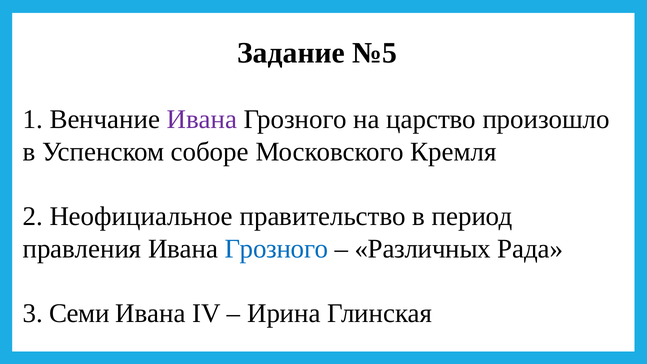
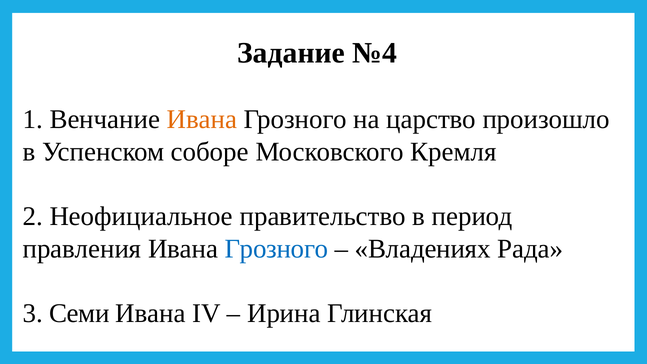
№5: №5 -> №4
Ивана at (202, 119) colour: purple -> orange
Различных: Различных -> Владениях
